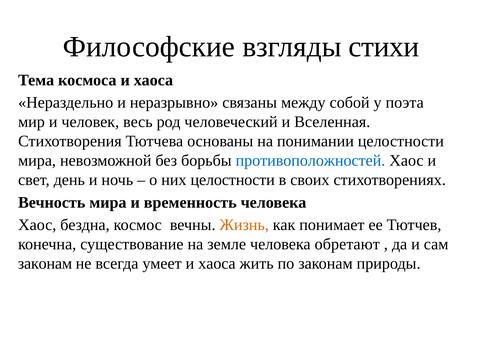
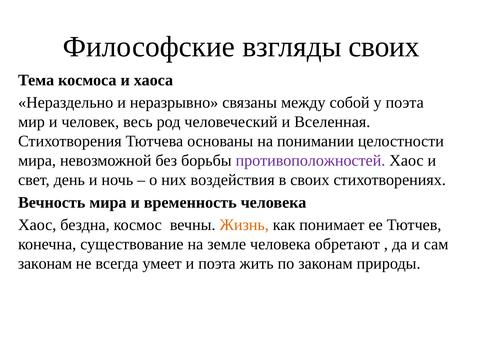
взгляды стихи: стихи -> своих
противоположностей colour: blue -> purple
них целостности: целостности -> воздействия
умеет и хаоса: хаоса -> поэта
